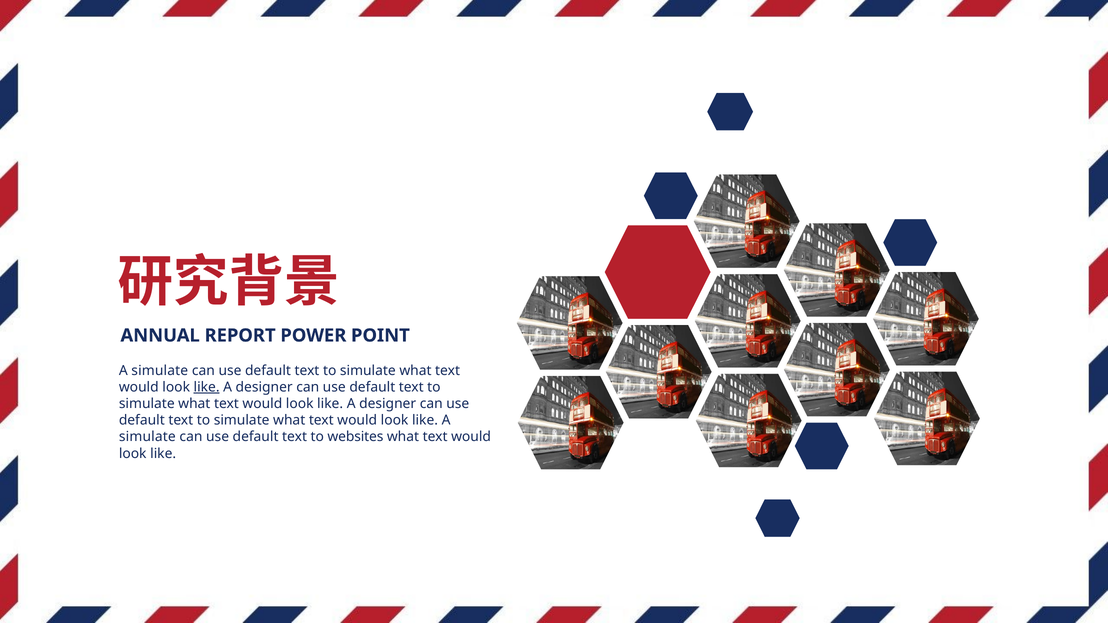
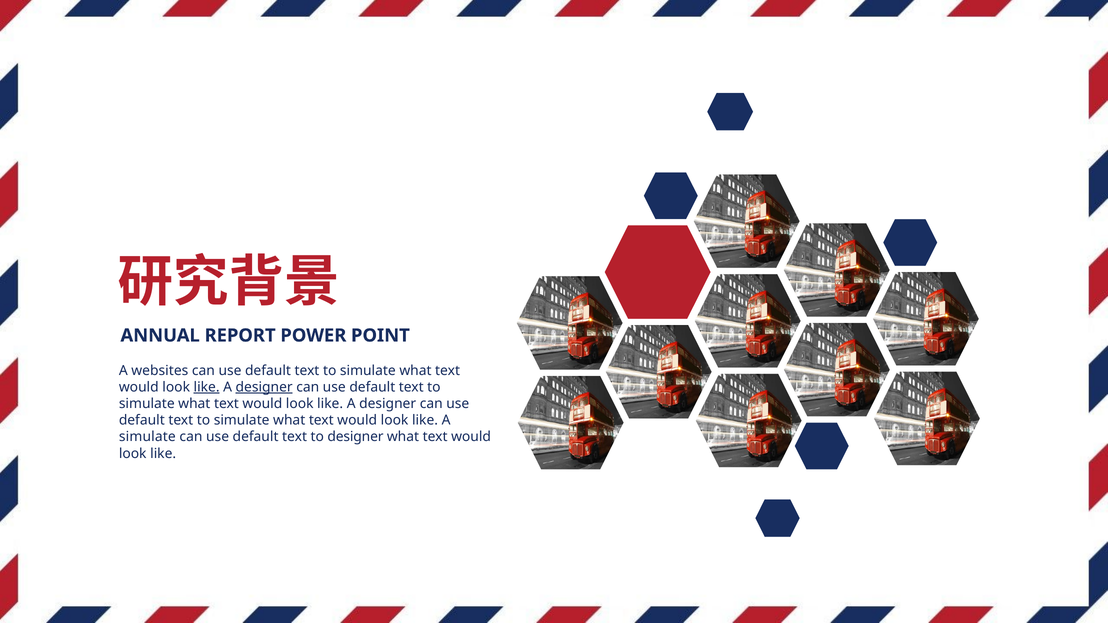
simulate at (160, 371): simulate -> websites
designer at (264, 387) underline: none -> present
to websites: websites -> designer
